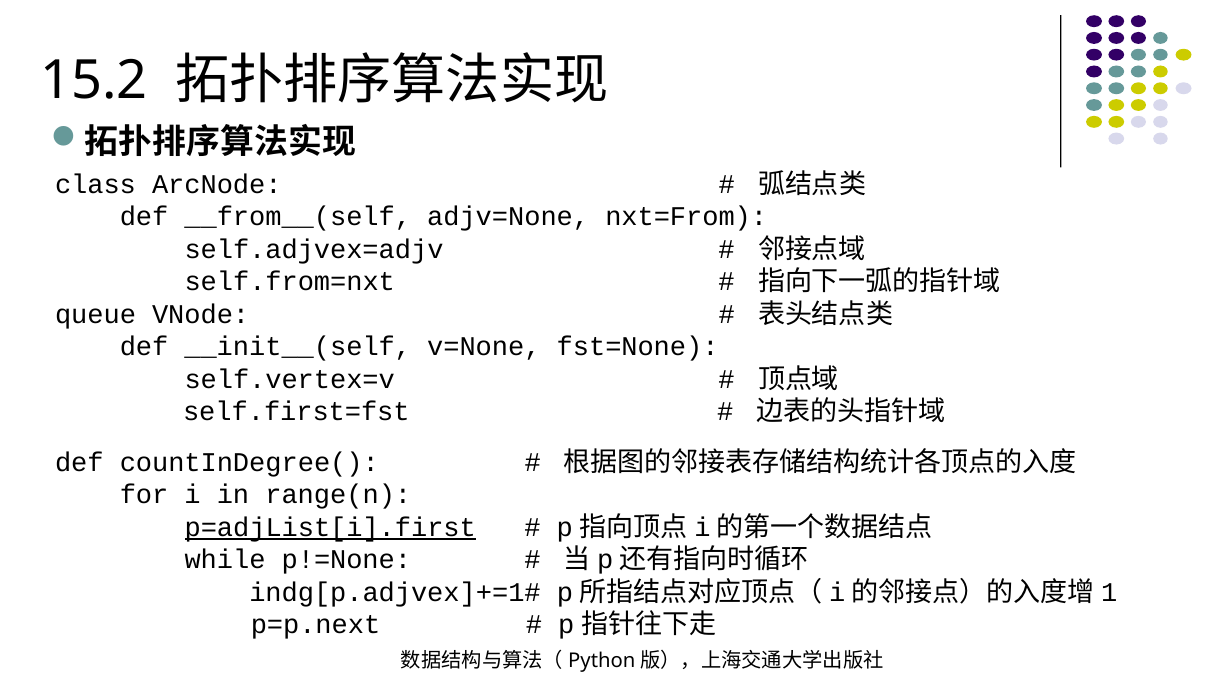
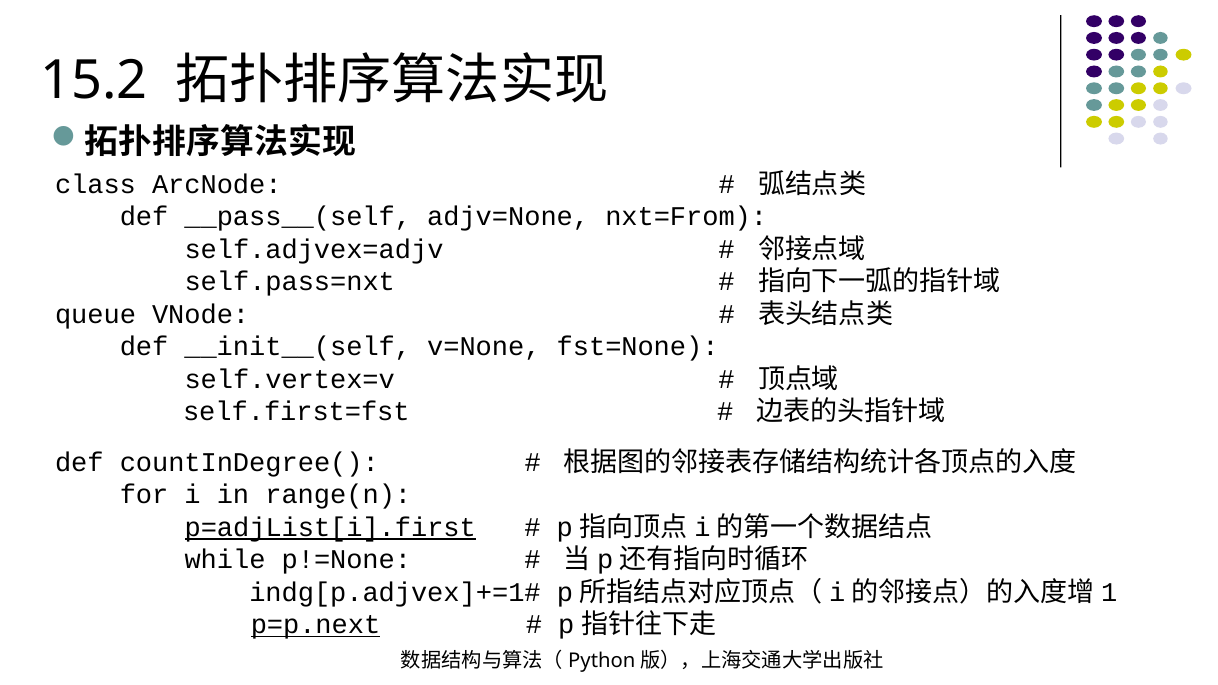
__from__(self: __from__(self -> __pass__(self
self.from=nxt: self.from=nxt -> self.pass=nxt
p=p.next underline: none -> present
